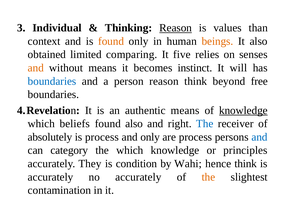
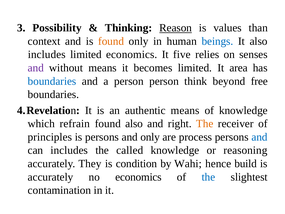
Individual: Individual -> Possibility
beings colour: orange -> blue
obtained at (47, 54): obtained -> includes
limited comparing: comparing -> economics
and at (36, 68) colour: orange -> purple
becomes instinct: instinct -> limited
will: will -> area
person reason: reason -> person
knowledge at (243, 110) underline: present -> none
beliefs: beliefs -> refrain
The at (205, 124) colour: blue -> orange
absolutely: absolutely -> principles
is process: process -> persons
can category: category -> includes
the which: which -> called
principles: principles -> reasoning
hence think: think -> build
no accurately: accurately -> economics
the at (208, 177) colour: orange -> blue
